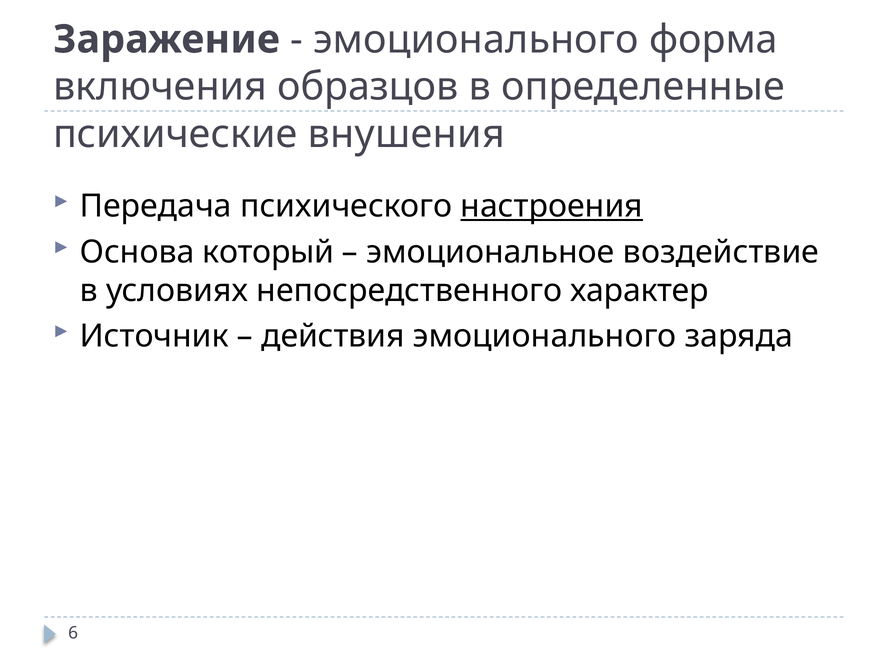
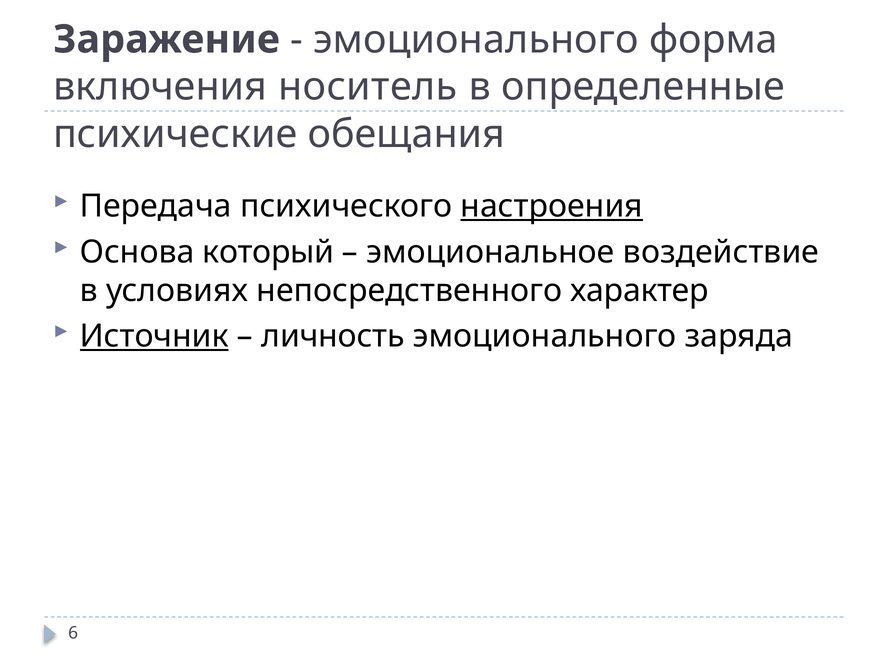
образцов: образцов -> носитель
внушения: внушения -> обещания
Источник underline: none -> present
действия: действия -> личность
